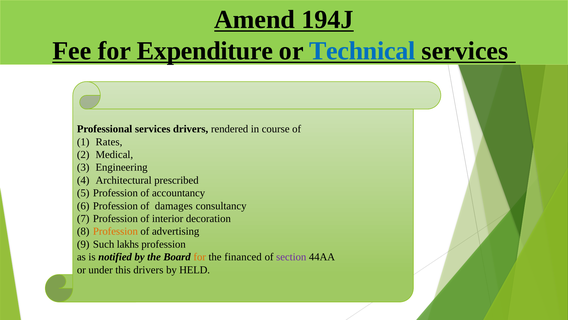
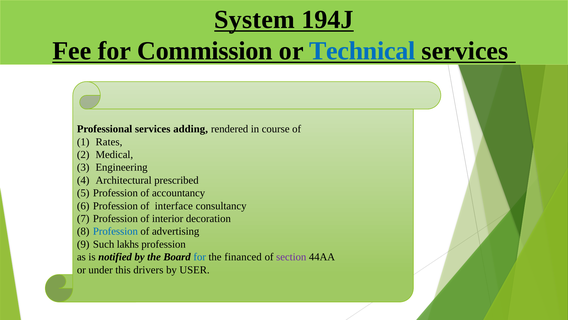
Amend: Amend -> System
Expenditure: Expenditure -> Commission
services drivers: drivers -> adding
damages: damages -> interface
Profession at (115, 231) colour: orange -> blue
for at (200, 257) colour: orange -> blue
HELD: HELD -> USER
